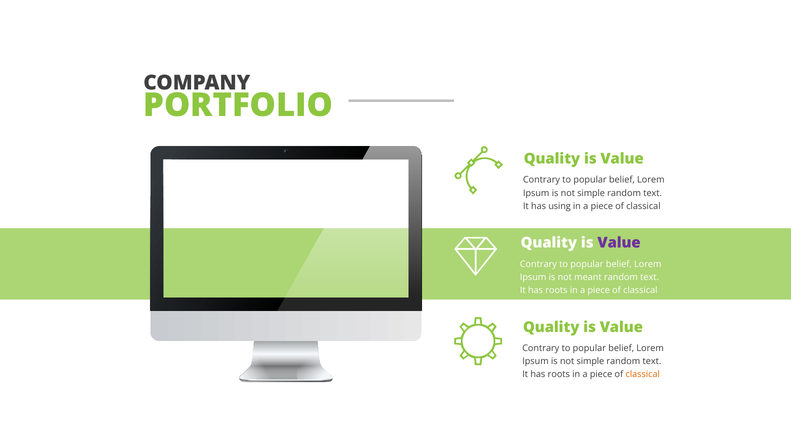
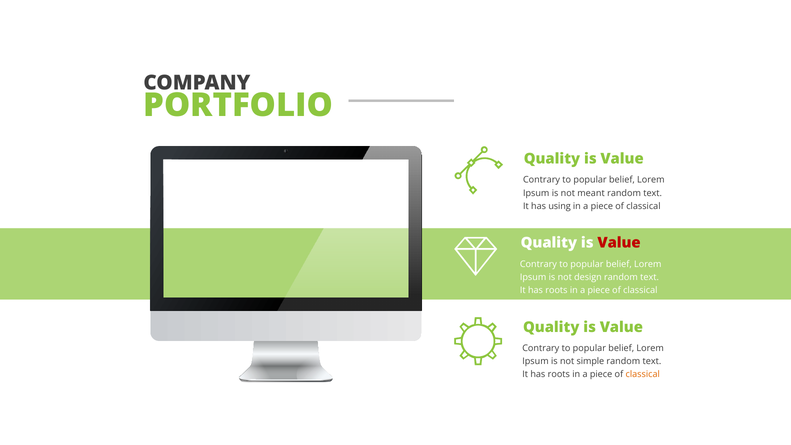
simple at (591, 193): simple -> meant
Value at (619, 243) colour: purple -> red
meant: meant -> design
